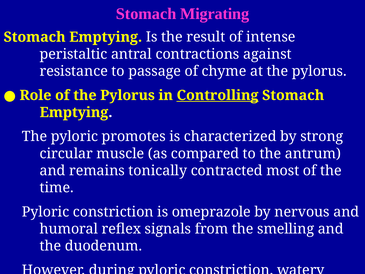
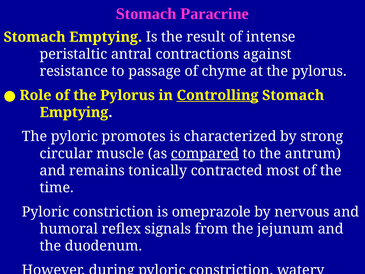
Migrating: Migrating -> Paracrine
compared underline: none -> present
smelling: smelling -> jejunum
